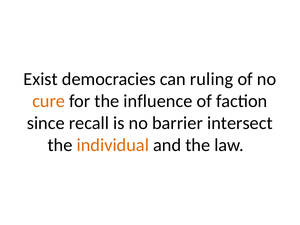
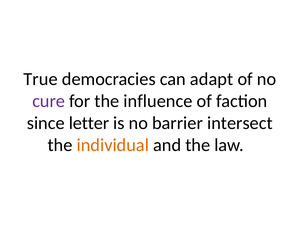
Exist: Exist -> True
ruling: ruling -> adapt
cure colour: orange -> purple
recall: recall -> letter
